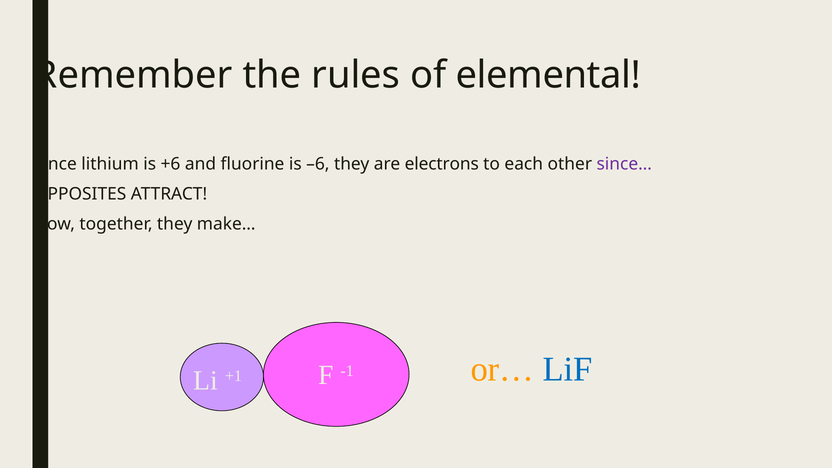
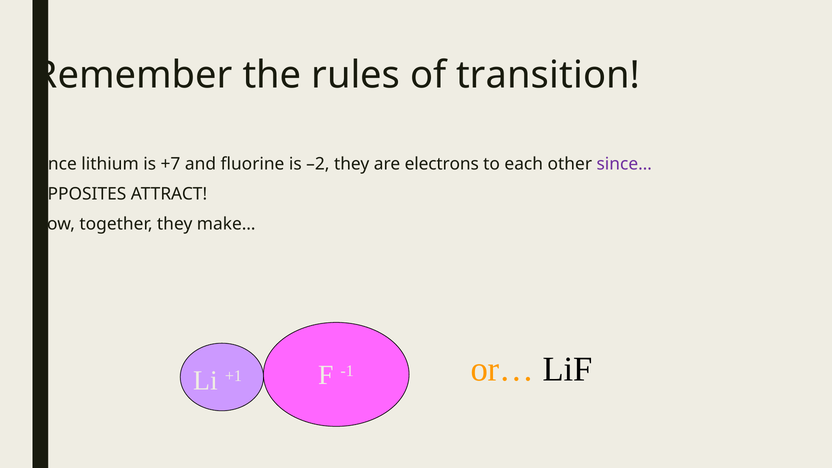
elemental: elemental -> transition
+6: +6 -> +7
–6: –6 -> –2
LiF colour: blue -> black
